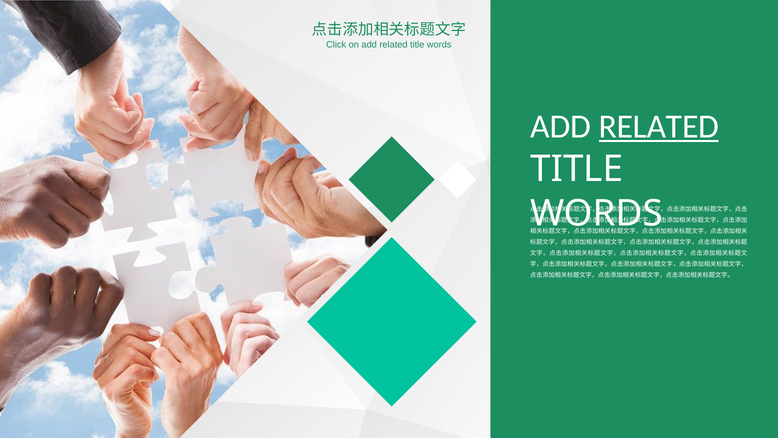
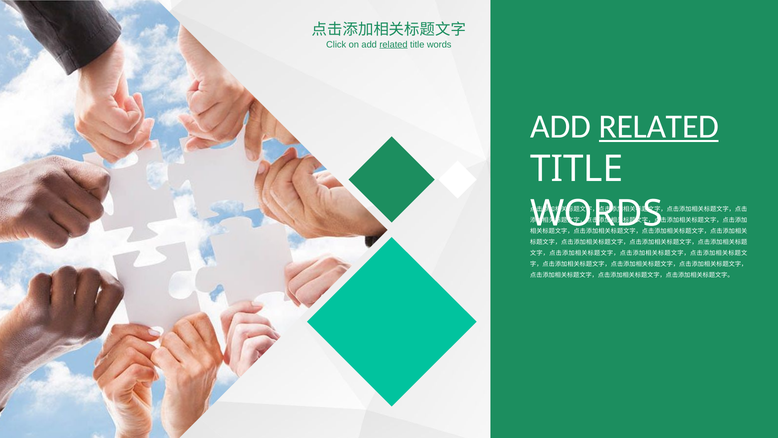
related at (393, 44) underline: none -> present
